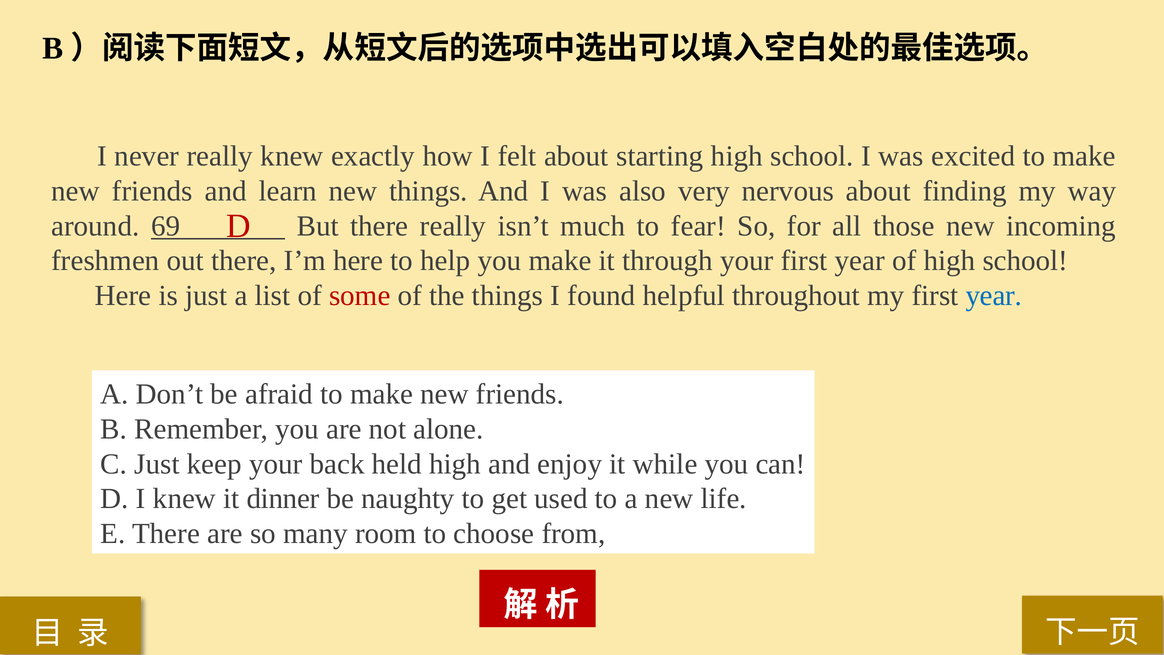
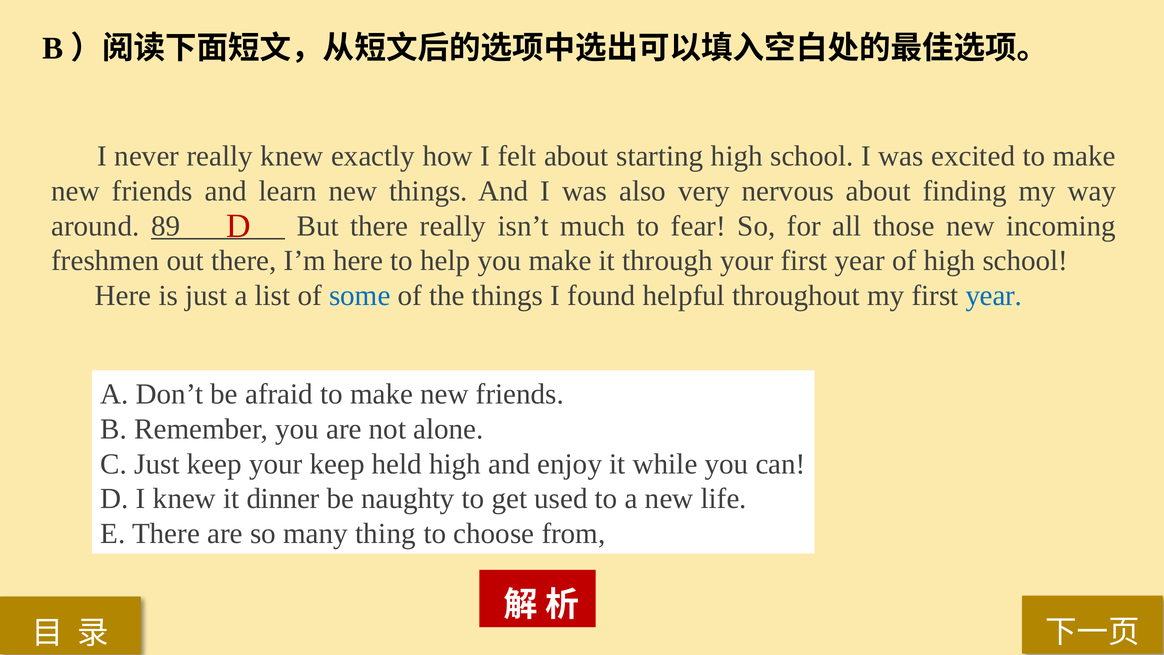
69: 69 -> 89
some colour: red -> blue
your back: back -> keep
room: room -> thing
